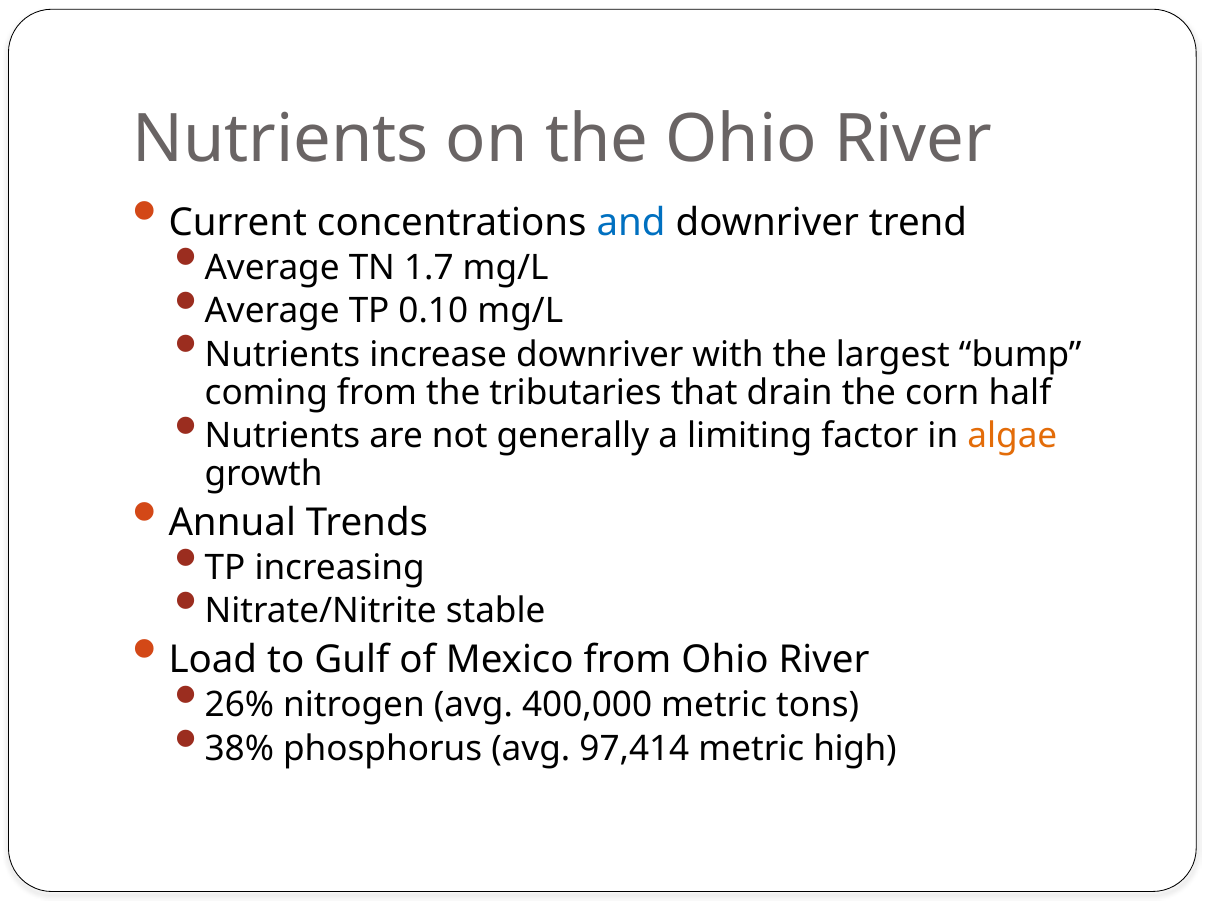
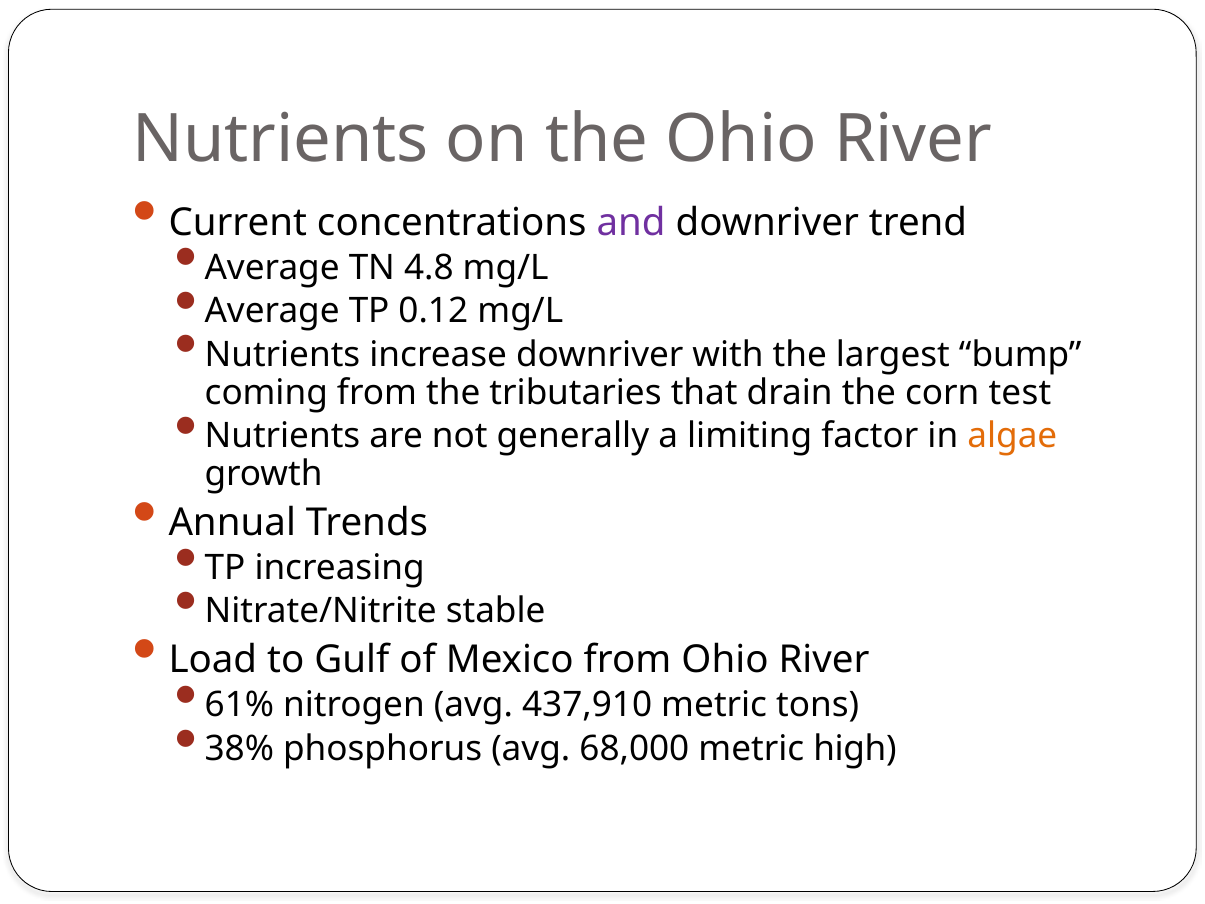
and colour: blue -> purple
1.7: 1.7 -> 4.8
0.10: 0.10 -> 0.12
half: half -> test
26%: 26% -> 61%
400,000: 400,000 -> 437,910
97,414: 97,414 -> 68,000
